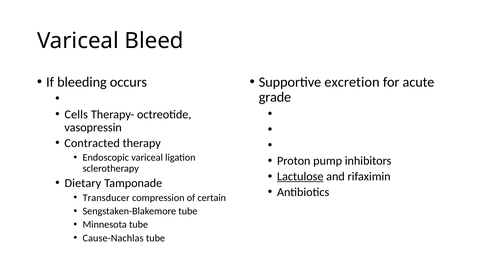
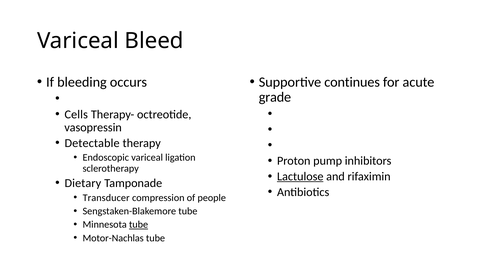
excretion: excretion -> continues
Contracted: Contracted -> Detectable
certain: certain -> people
tube at (139, 225) underline: none -> present
Cause-Nachlas: Cause-Nachlas -> Motor-Nachlas
